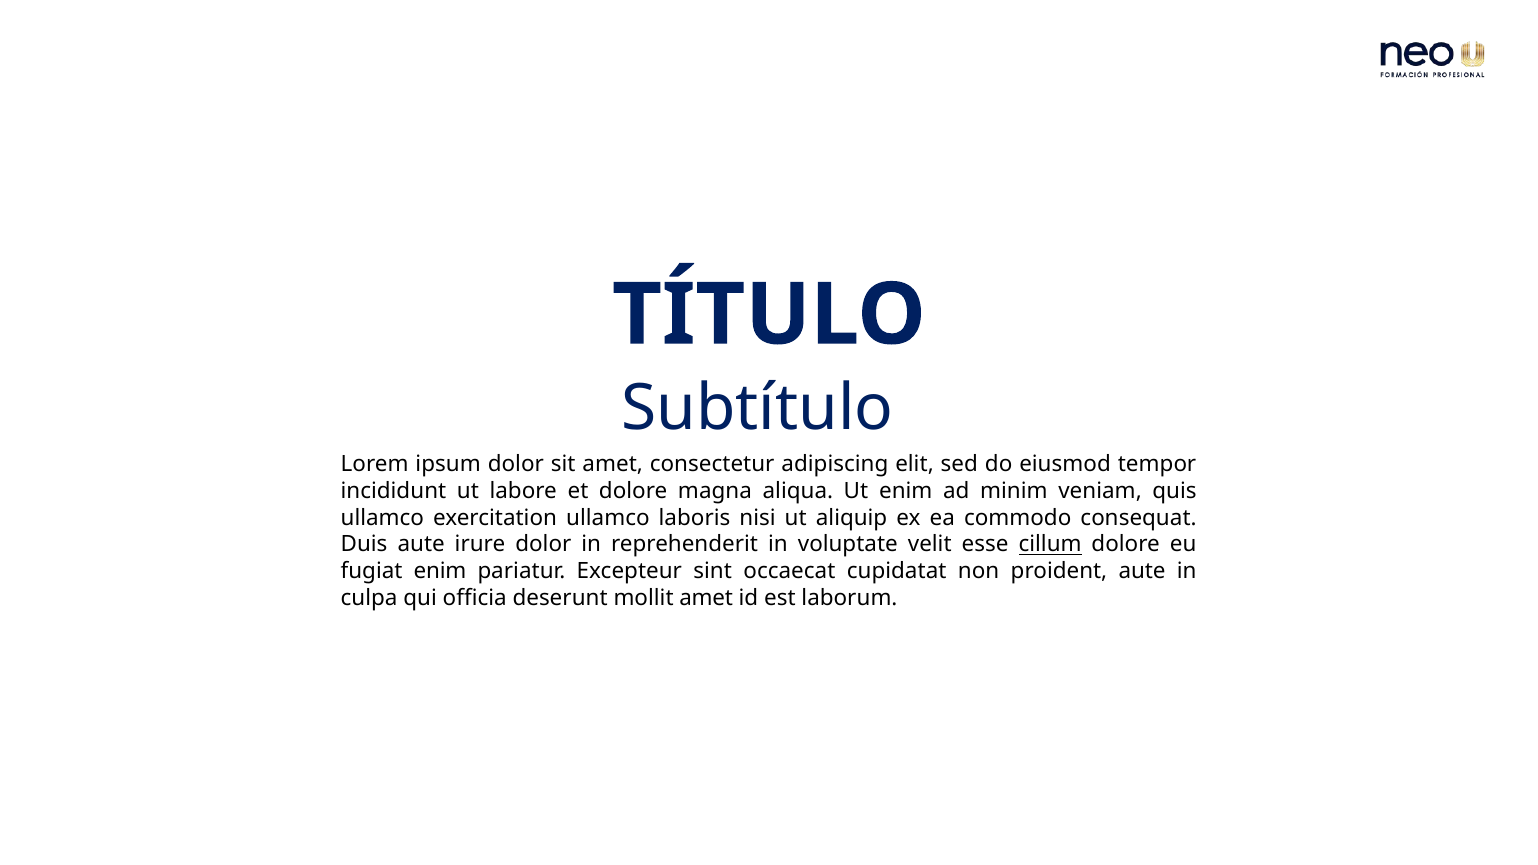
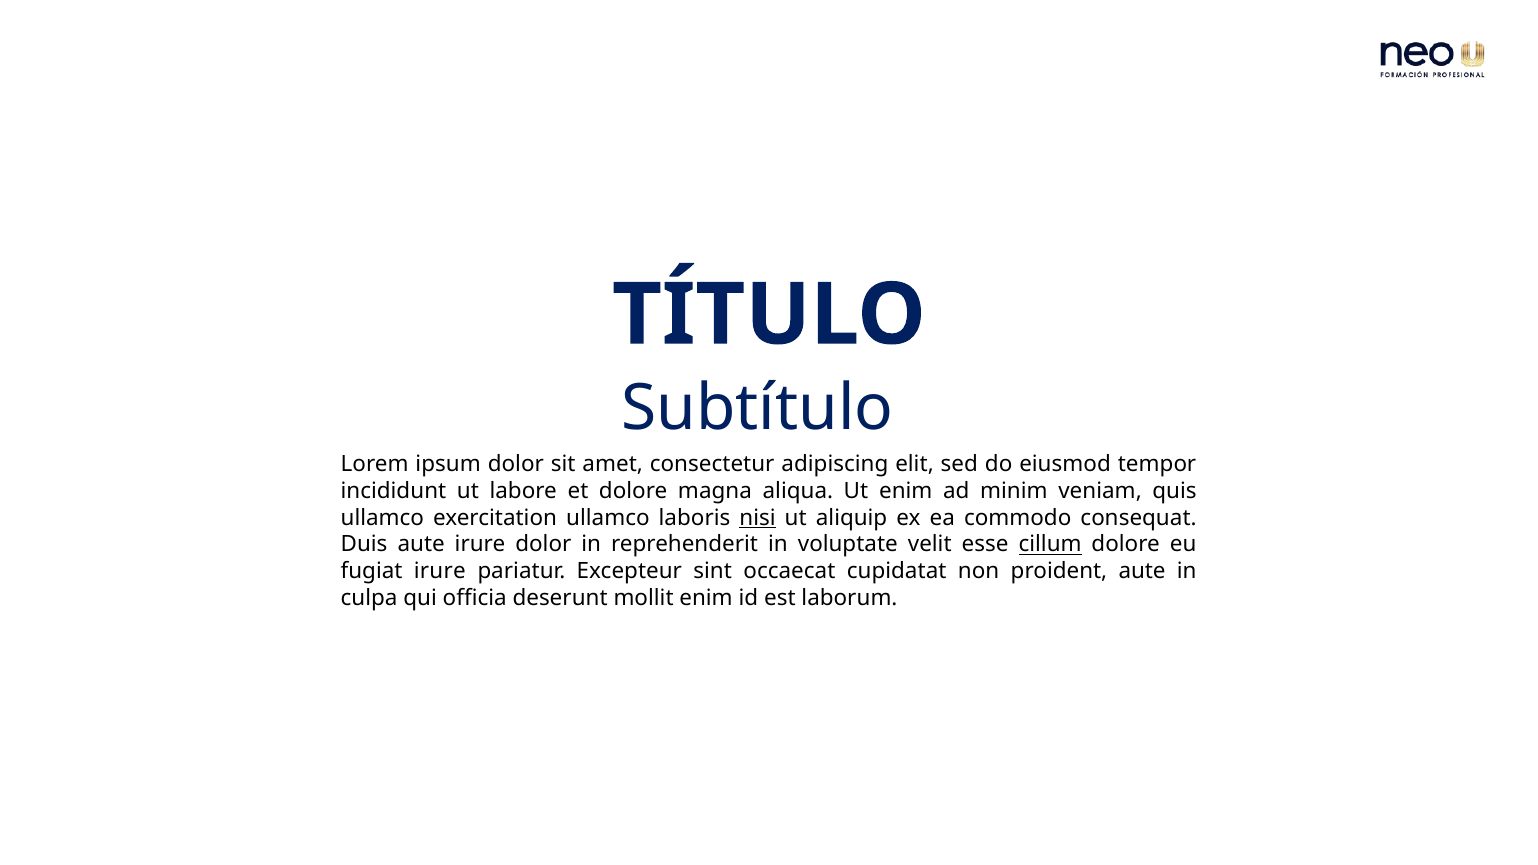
nisi underline: none -> present
fugiat enim: enim -> irure
mollit amet: amet -> enim
